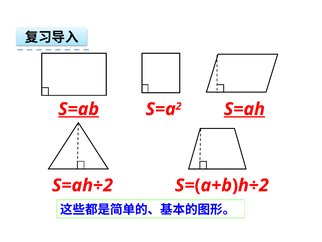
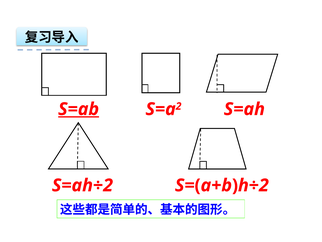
S=ah underline: present -> none
